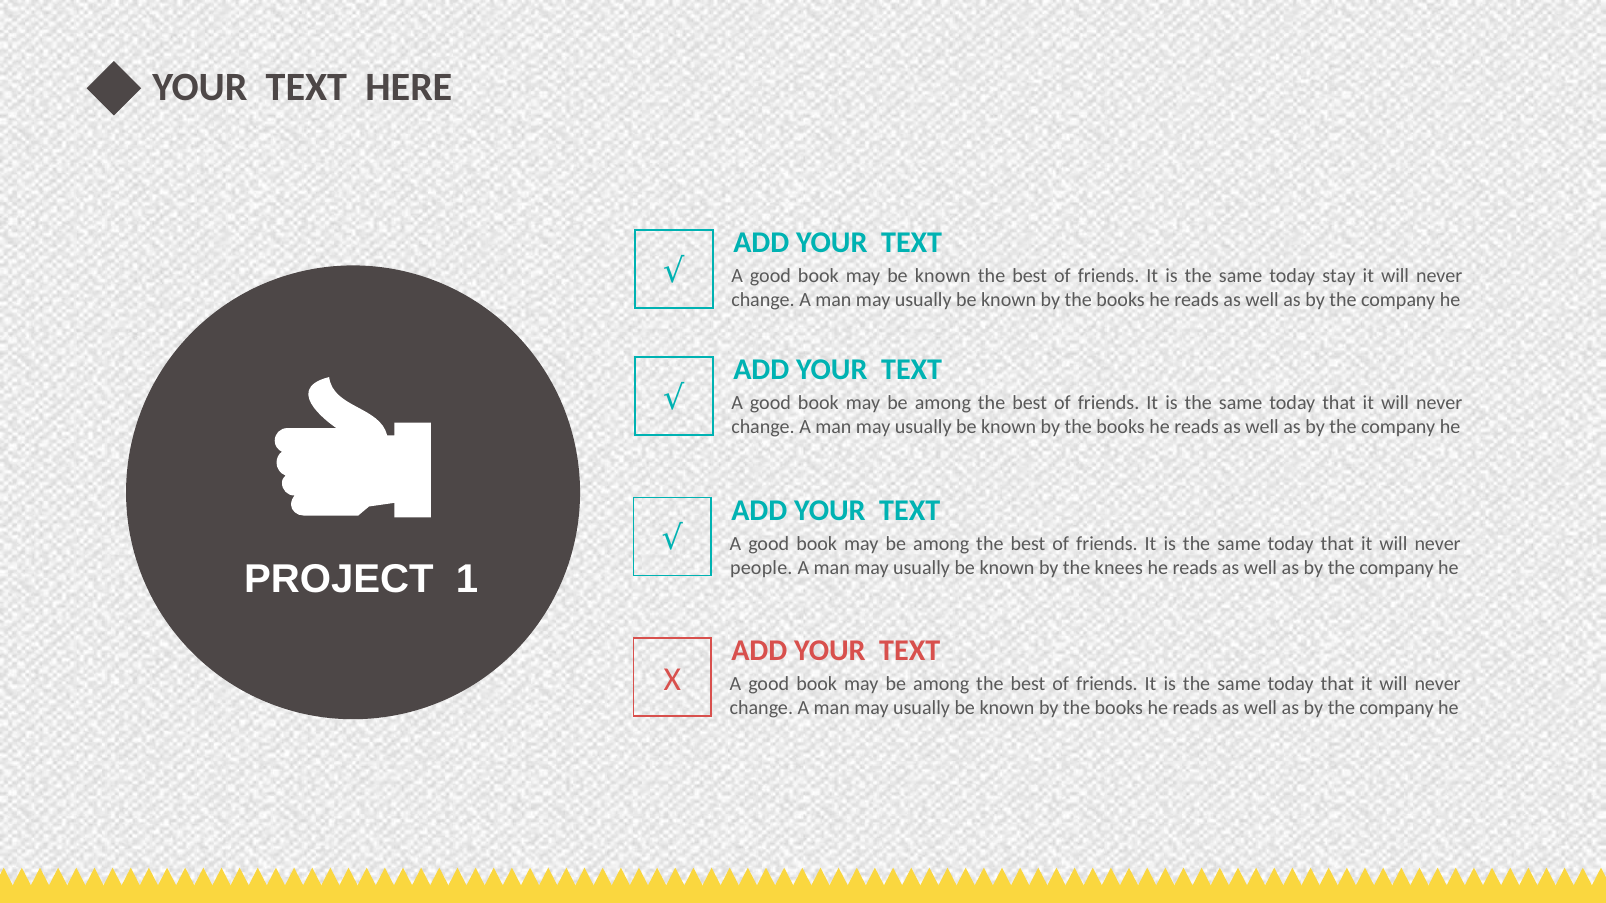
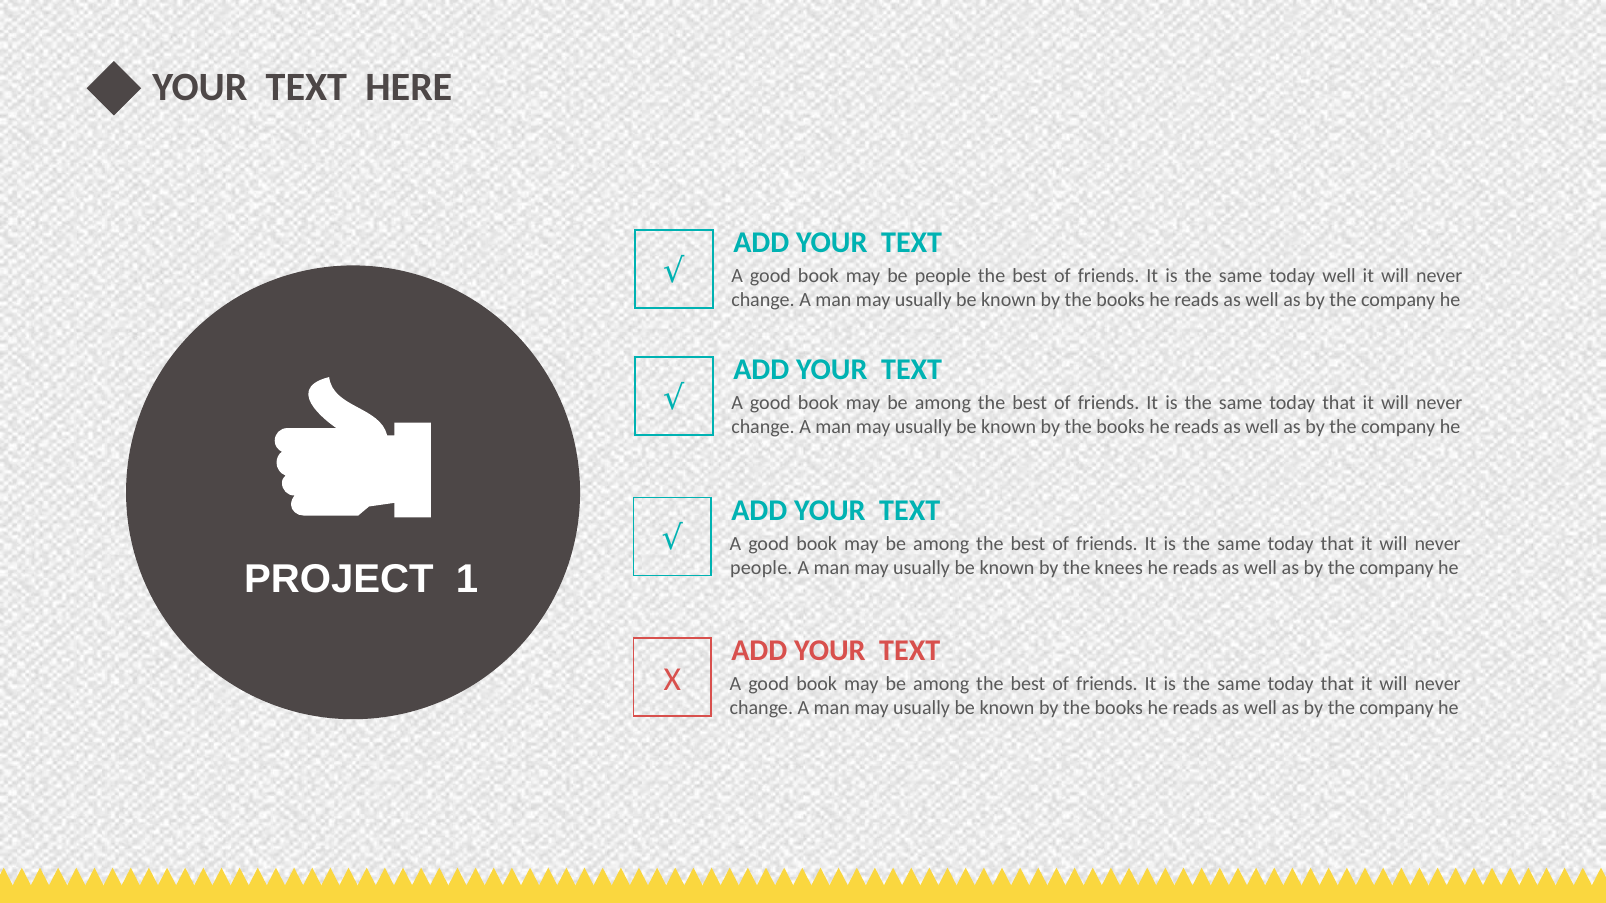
may be known: known -> people
today stay: stay -> well
